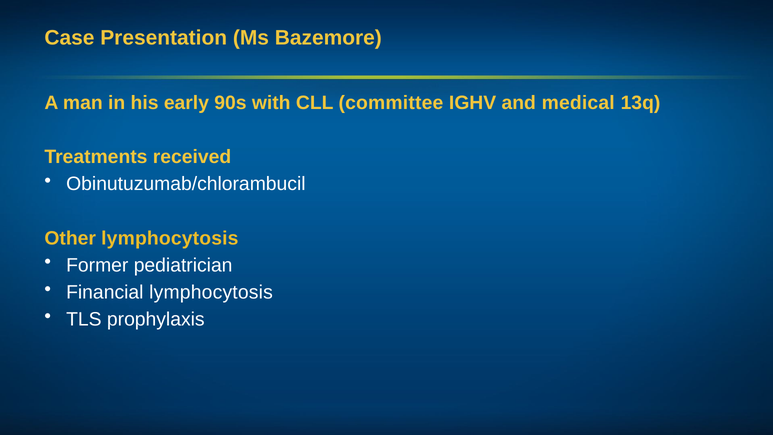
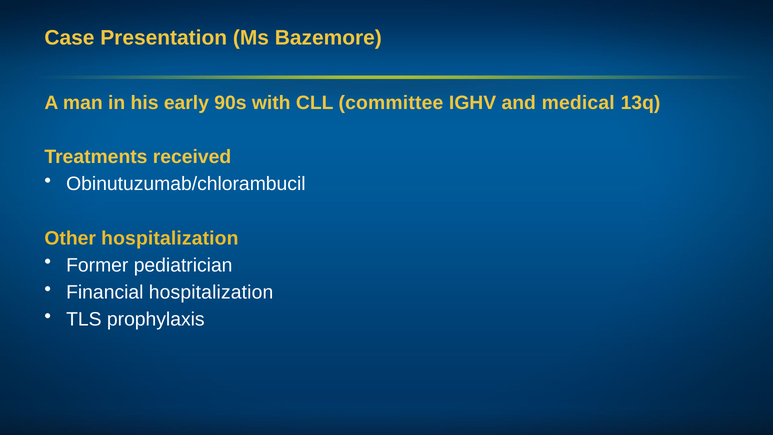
Other lymphocytosis: lymphocytosis -> hospitalization
Financial lymphocytosis: lymphocytosis -> hospitalization
